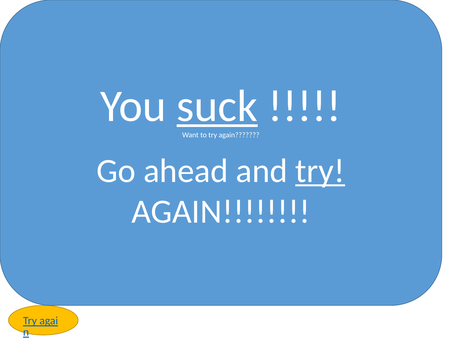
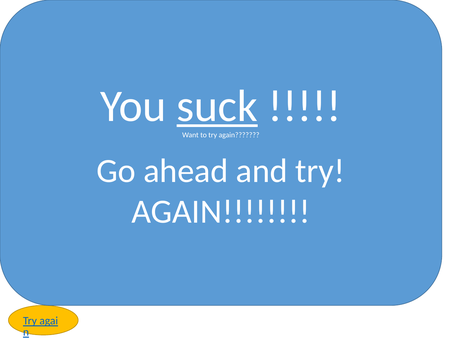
try at (320, 171) underline: present -> none
